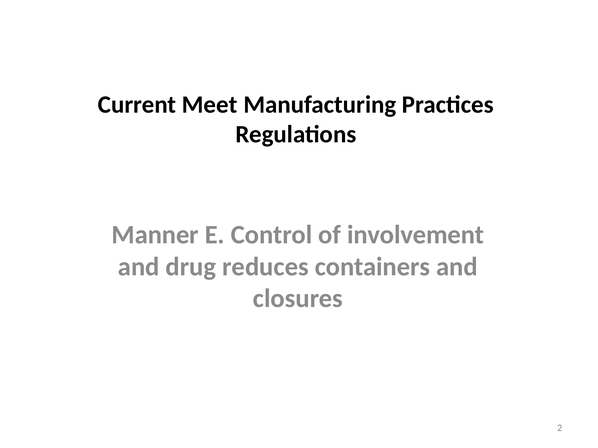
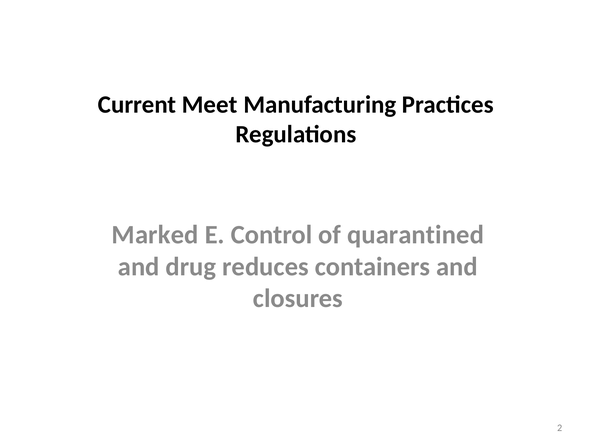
Manner: Manner -> Marked
involvement: involvement -> quarantined
